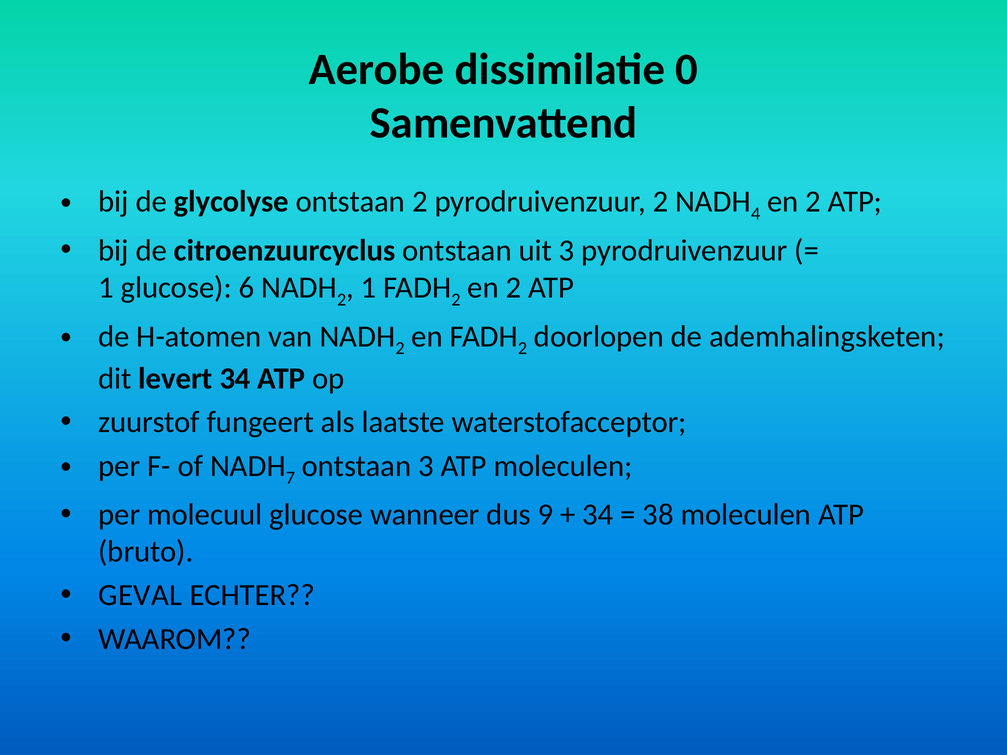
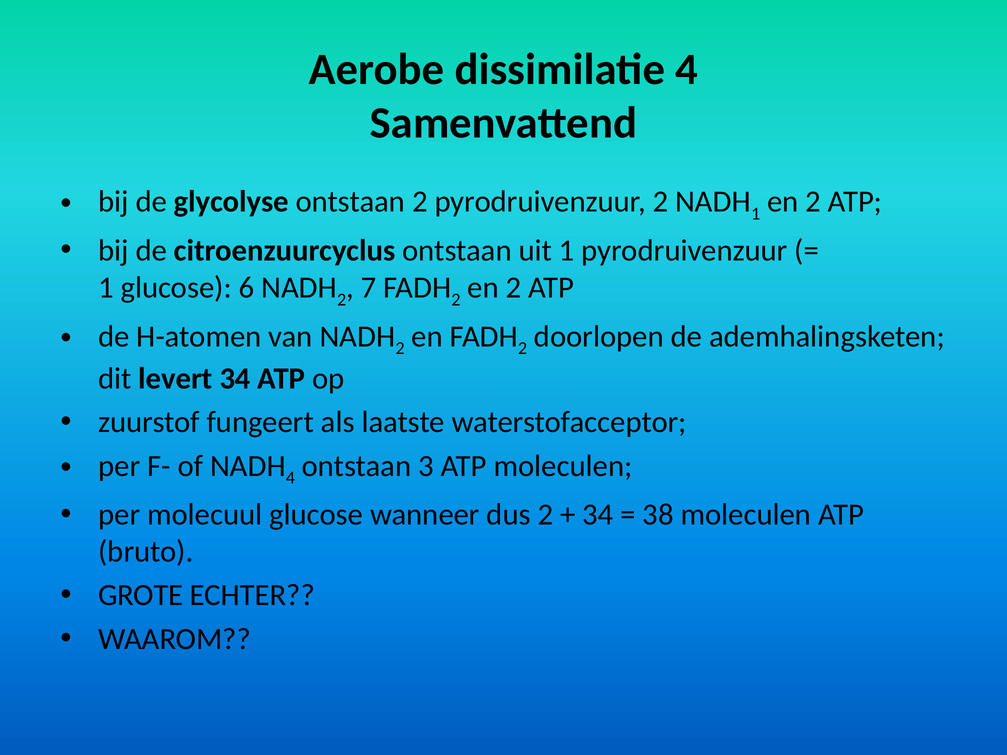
dissimilatie 0: 0 -> 4
4 at (756, 214): 4 -> 1
uit 3: 3 -> 1
1 at (368, 288): 1 -> 7
7 at (290, 478): 7 -> 4
dus 9: 9 -> 2
GEVAL: GEVAL -> GROTE
